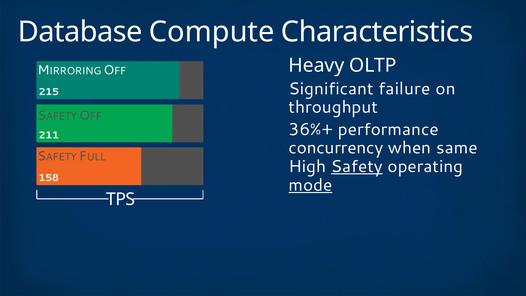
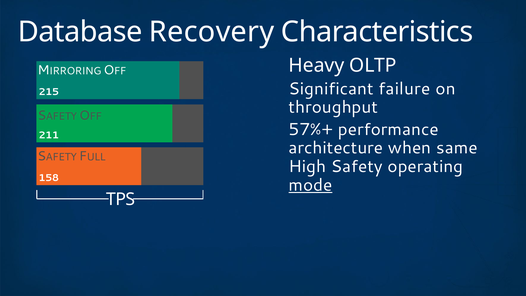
Compute: Compute -> Recovery
36%+: 36%+ -> 57%+
concurrency: concurrency -> architecture
Safety underline: present -> none
